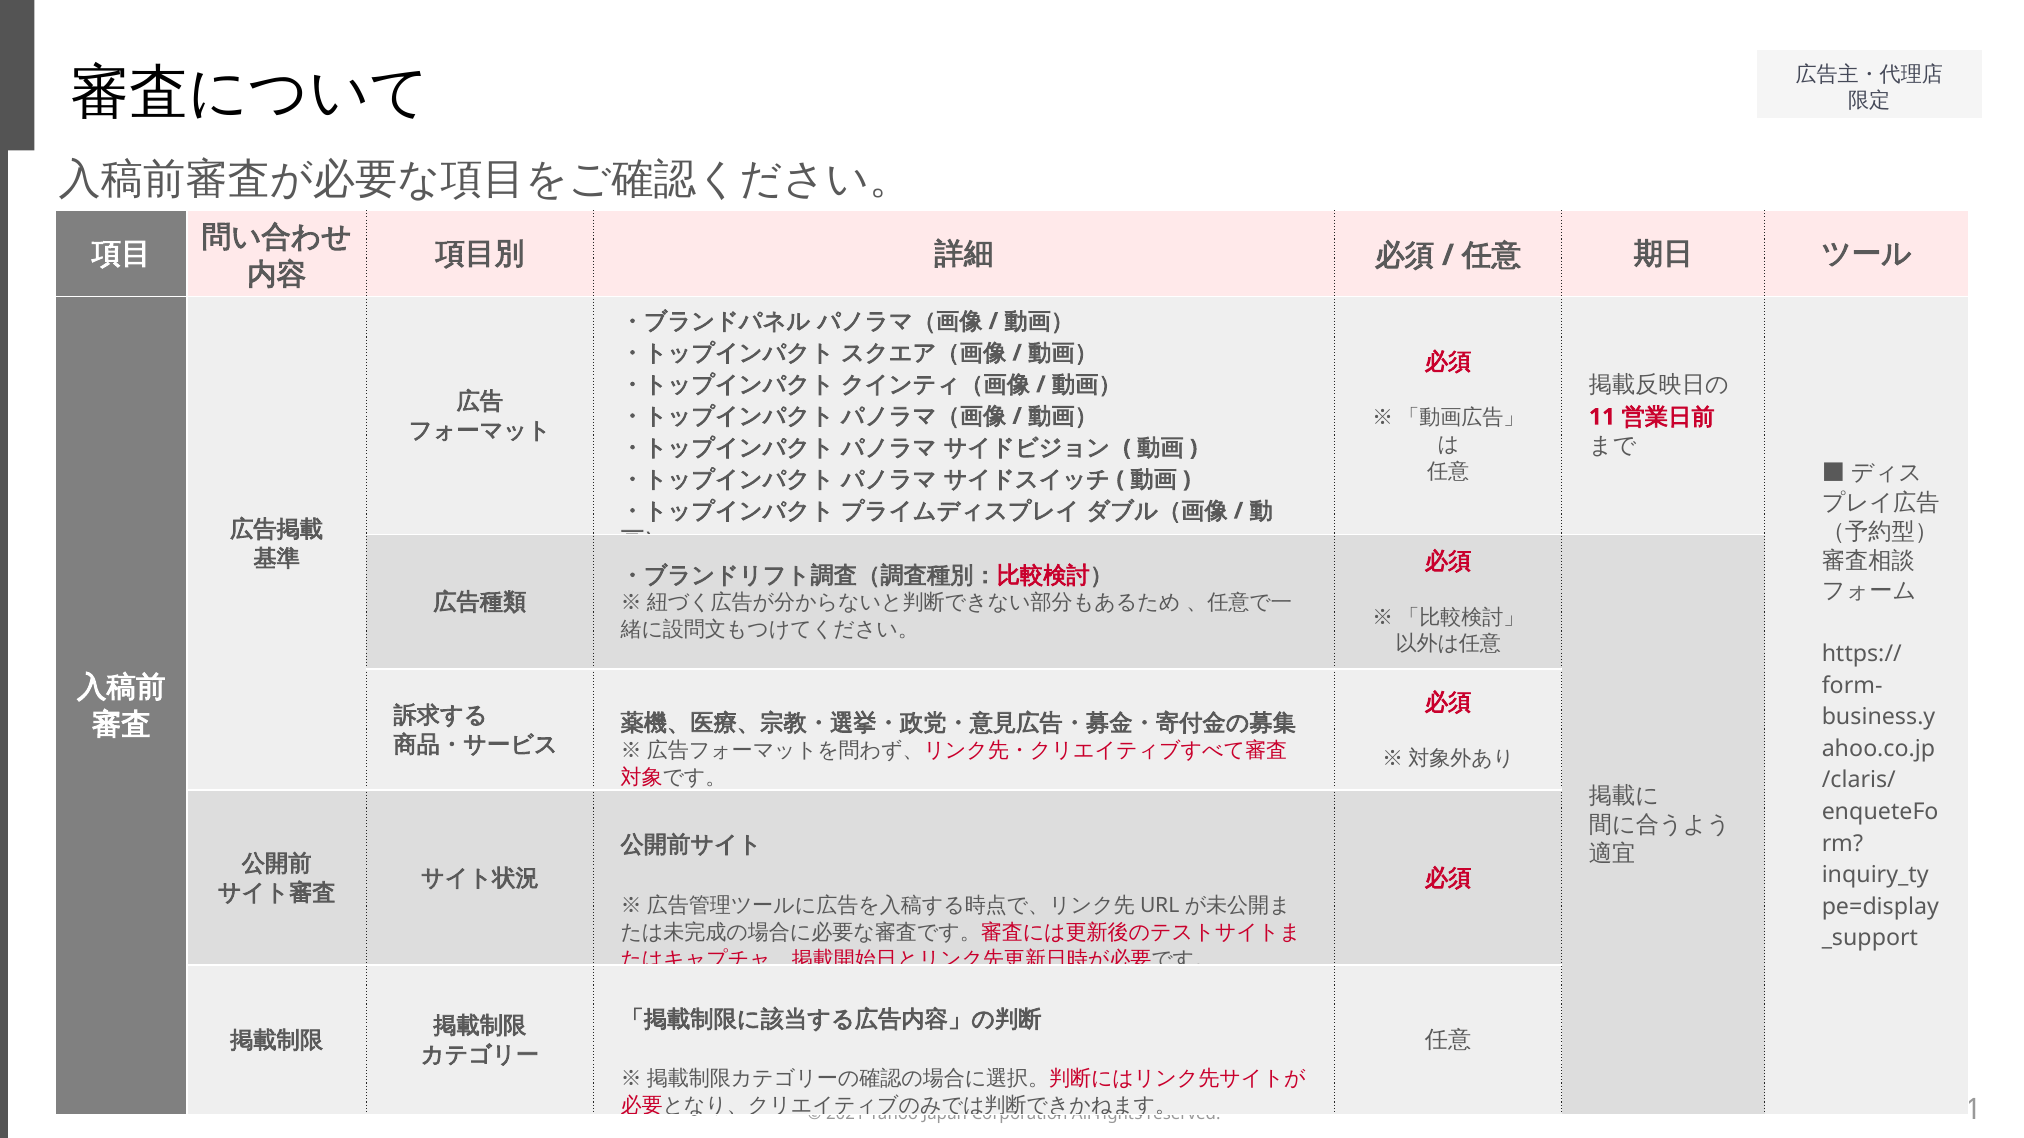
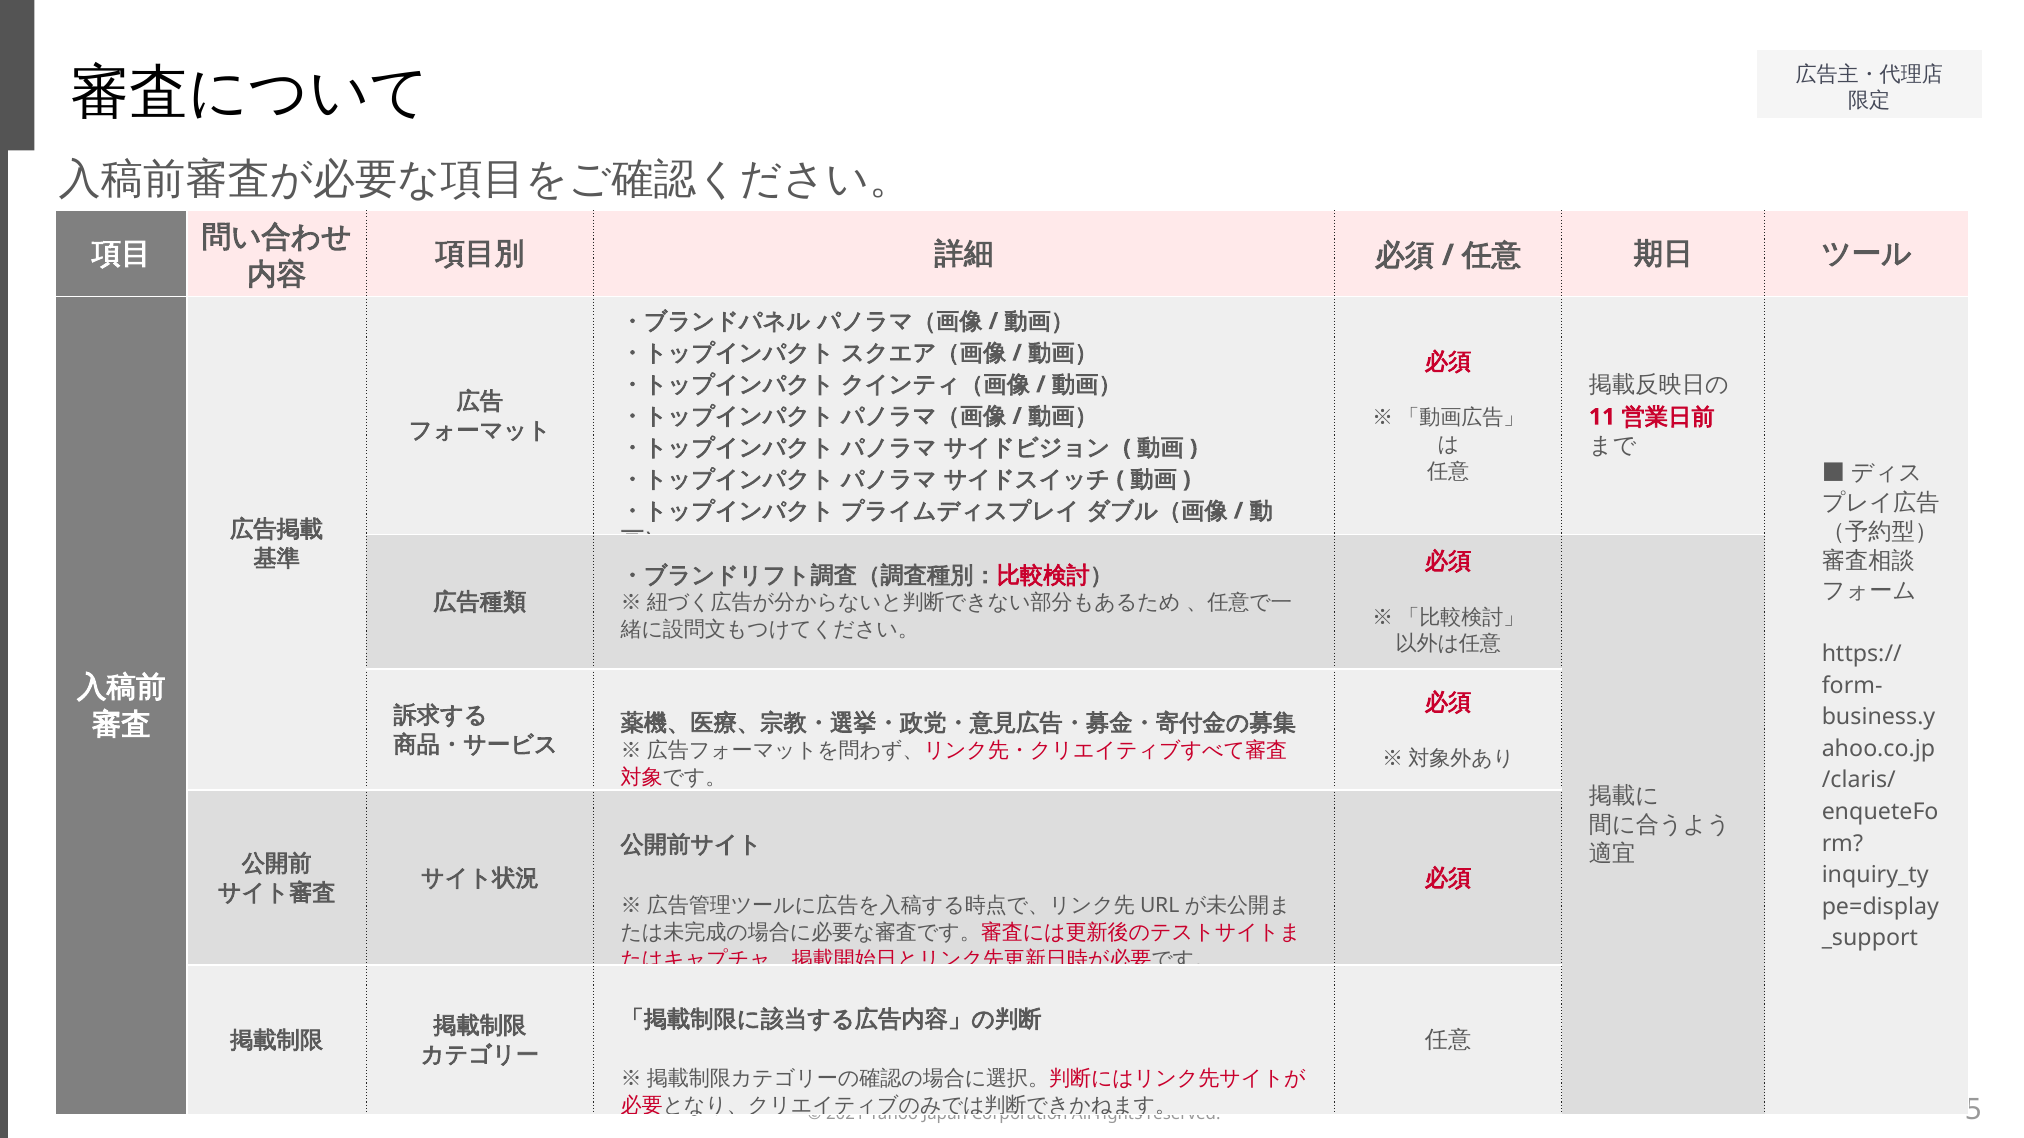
1: 1 -> 5
